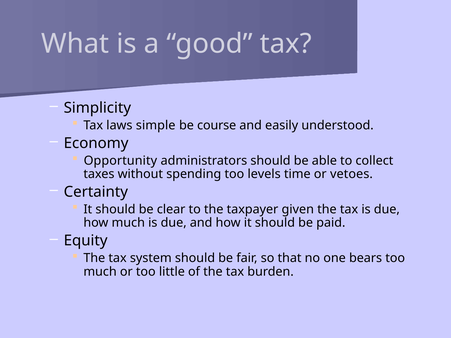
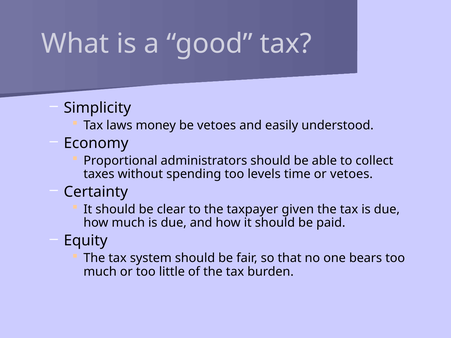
simple: simple -> money
be course: course -> vetoes
Opportunity: Opportunity -> Proportional
